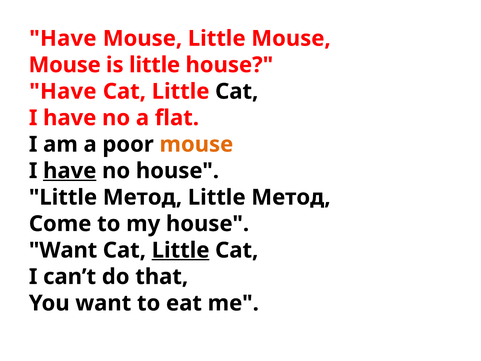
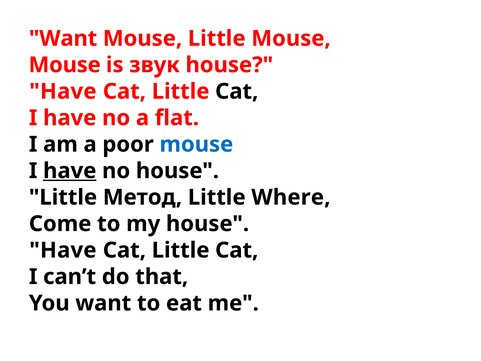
Have at (63, 38): Have -> Want
is little: little -> звук
mouse at (196, 144) colour: orange -> blue
Метод at (291, 197): Метод -> Where
Want at (63, 250): Want -> Have
Little at (181, 250) underline: present -> none
